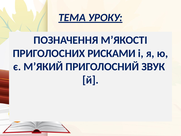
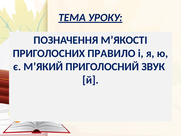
РИСКАМИ: РИСКАМИ -> ПРАВИЛО
